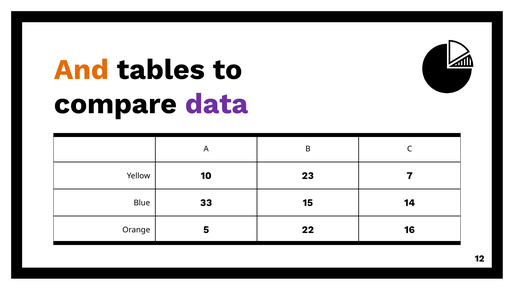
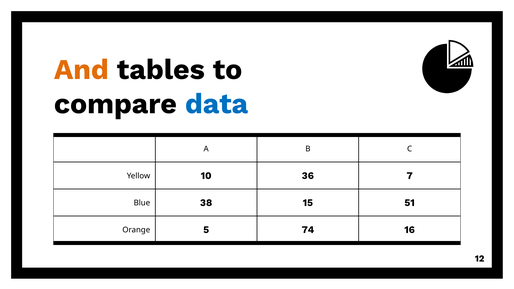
data colour: purple -> blue
23: 23 -> 36
33: 33 -> 38
14: 14 -> 51
22: 22 -> 74
